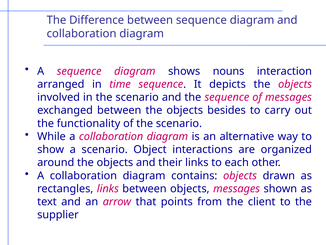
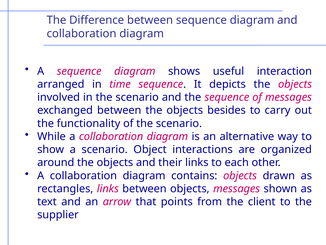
nouns: nouns -> useful
